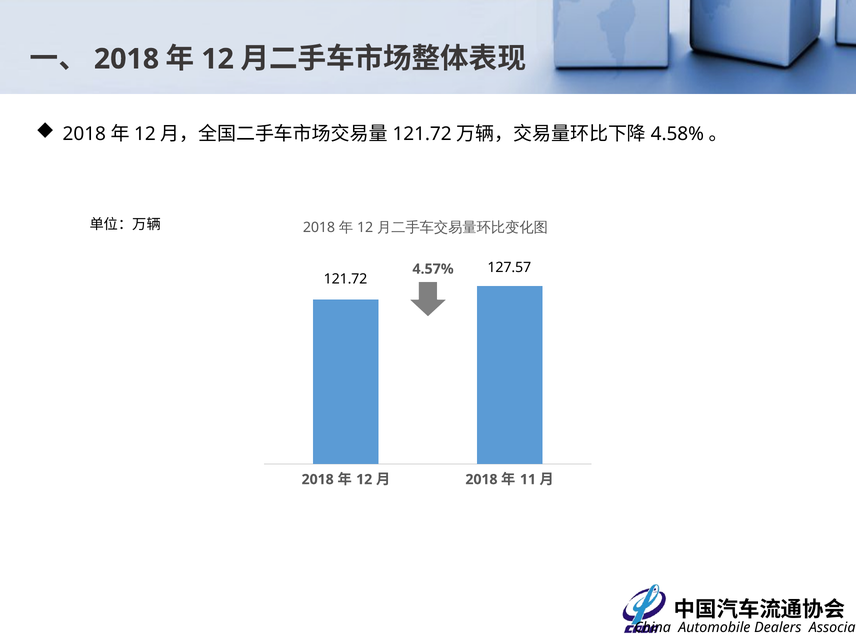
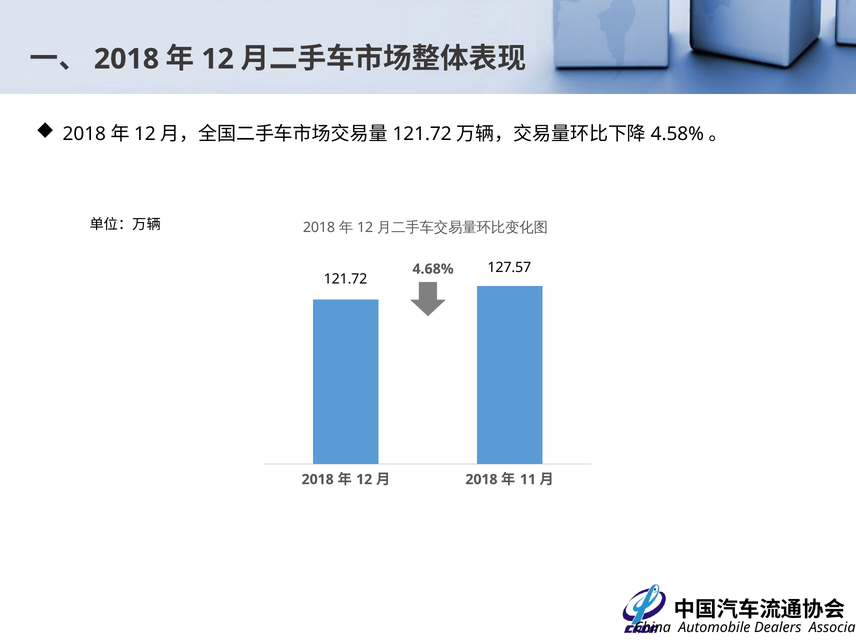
4.57%: 4.57% -> 4.68%
